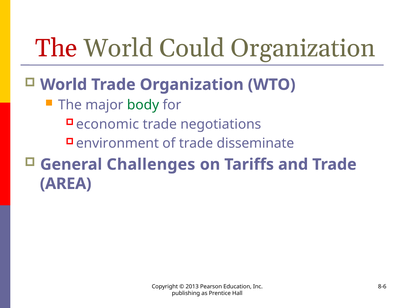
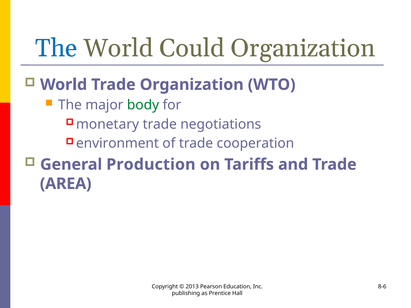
The at (56, 48) colour: red -> blue
economic: economic -> monetary
disseminate: disseminate -> cooperation
Challenges: Challenges -> Production
